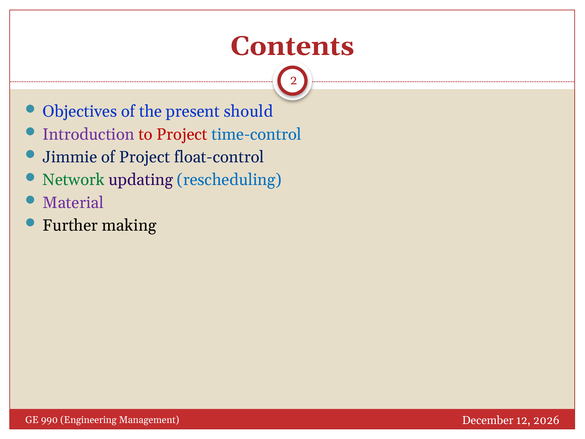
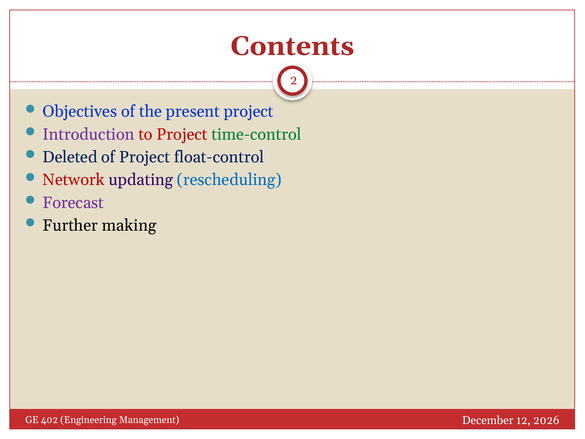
present should: should -> project
time-control colour: blue -> green
Jimmie: Jimmie -> Deleted
Network colour: green -> red
Material: Material -> Forecast
990: 990 -> 402
